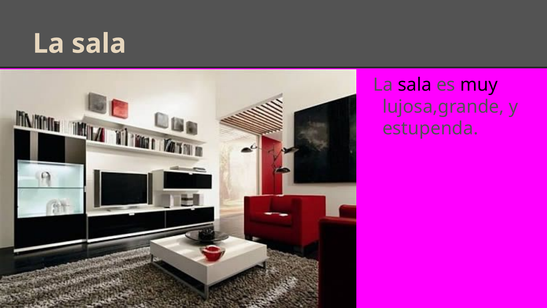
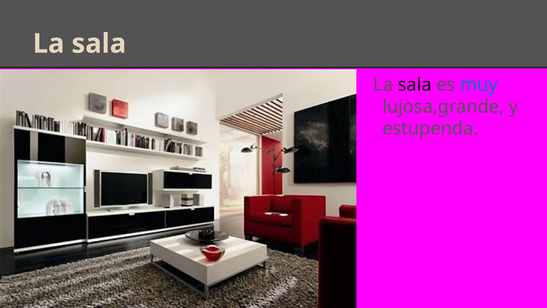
muy colour: black -> blue
